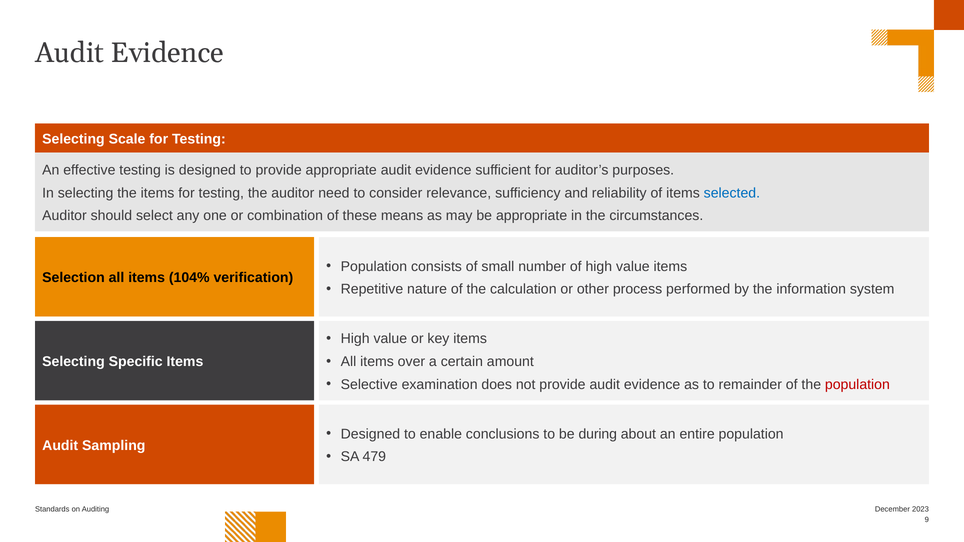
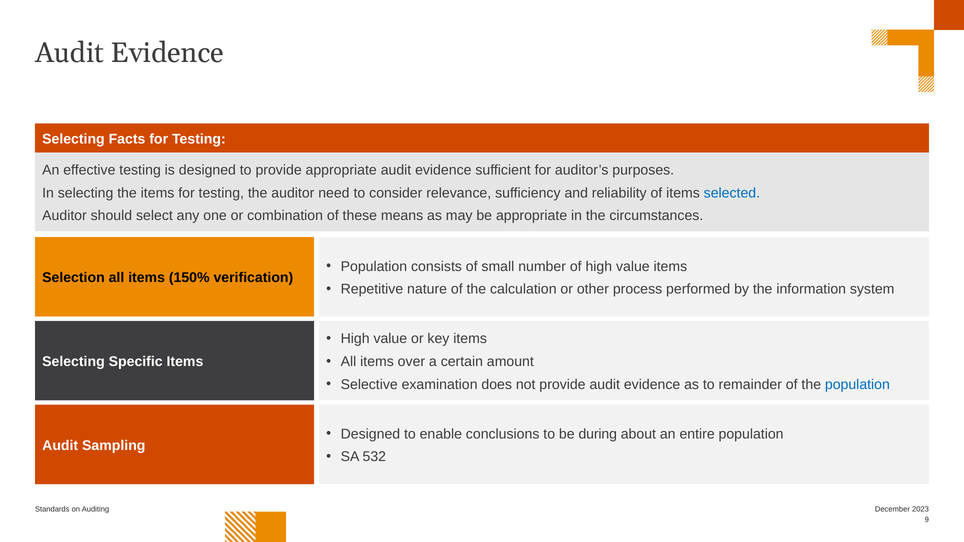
Scale: Scale -> Facts
104%: 104% -> 150%
population at (857, 385) colour: red -> blue
479: 479 -> 532
